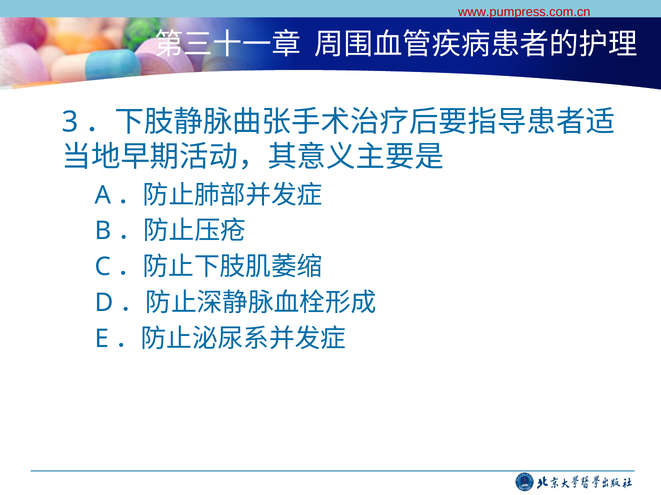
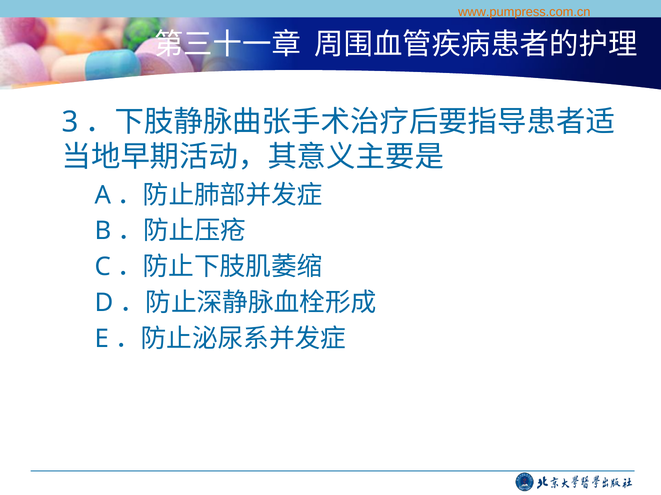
www.pumpress.com.cn colour: red -> orange
